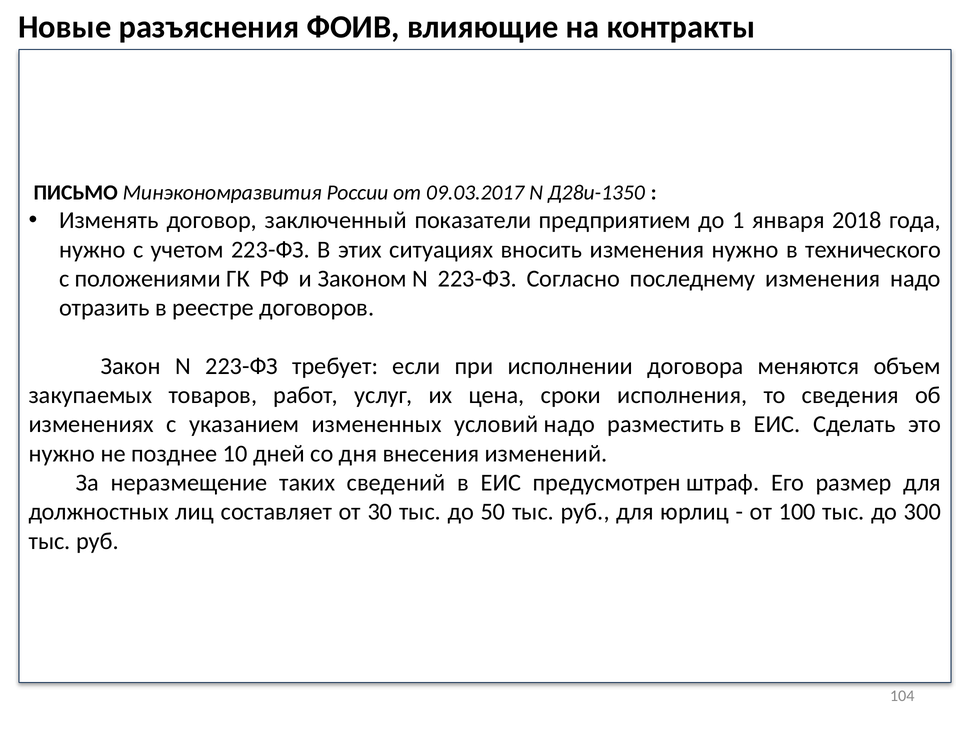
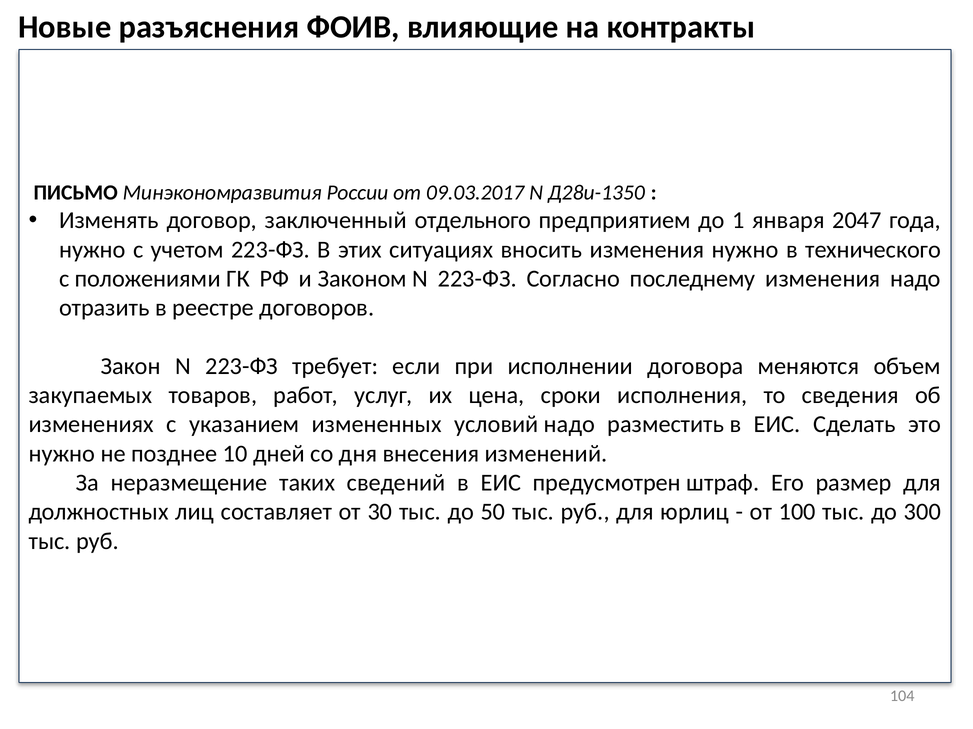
показатели: показатели -> отдельного
2018: 2018 -> 2047
